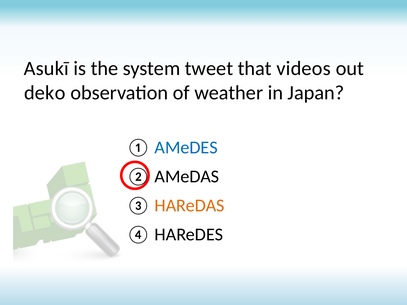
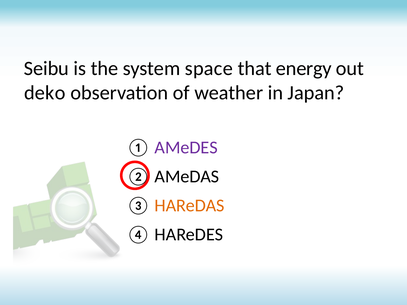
Asukī: Asukī -> Seibu
tweet: tweet -> space
videos: videos -> energy
AMeDES colour: blue -> purple
